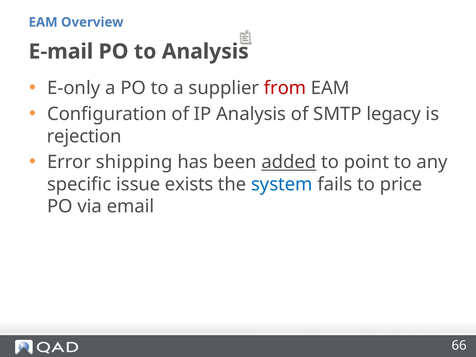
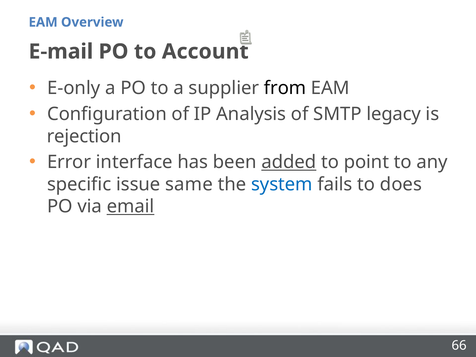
to Analysis: Analysis -> Account
from colour: red -> black
shipping: shipping -> interface
exists: exists -> same
price: price -> does
email underline: none -> present
